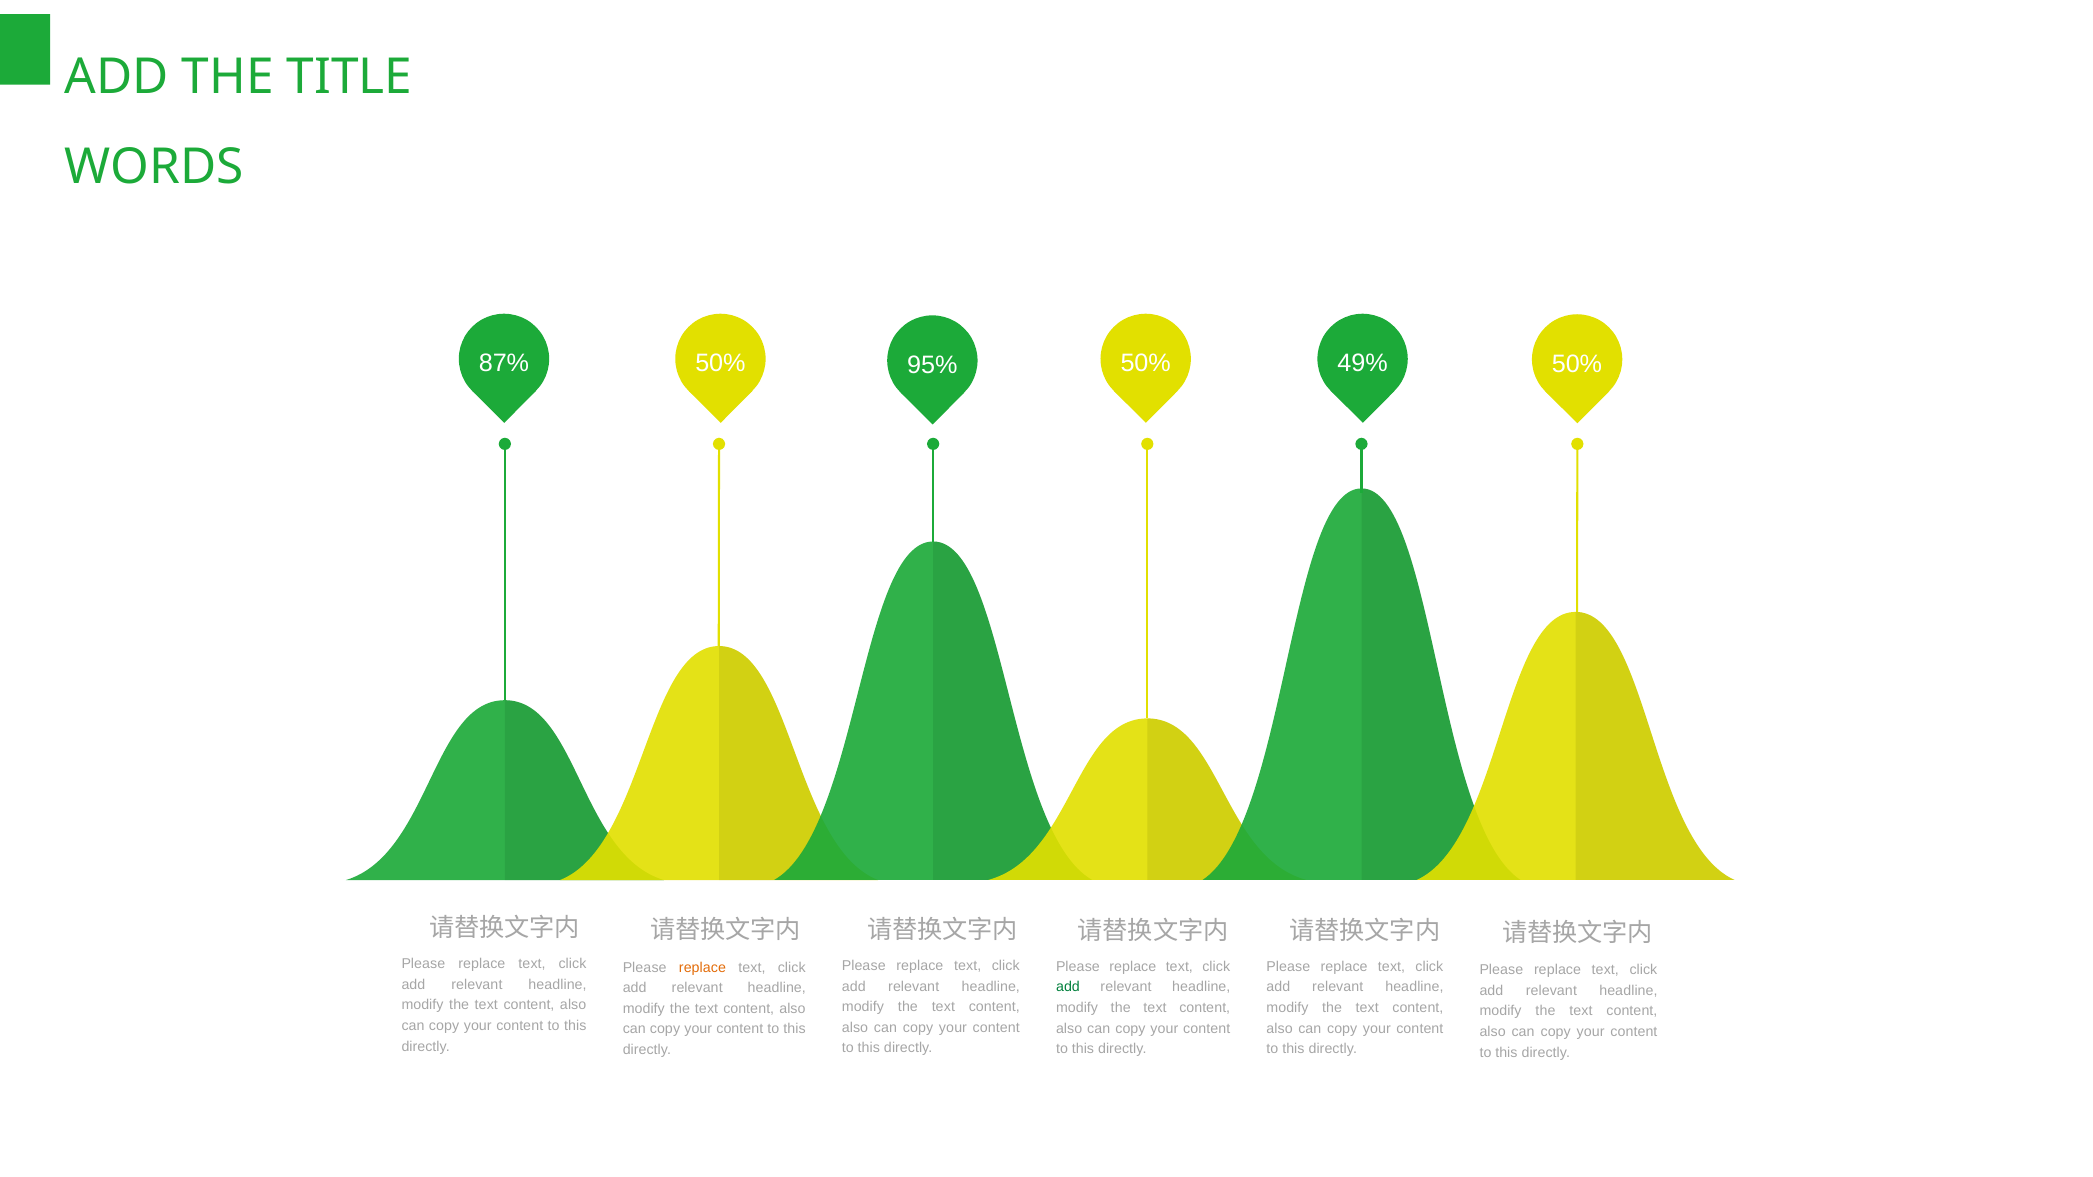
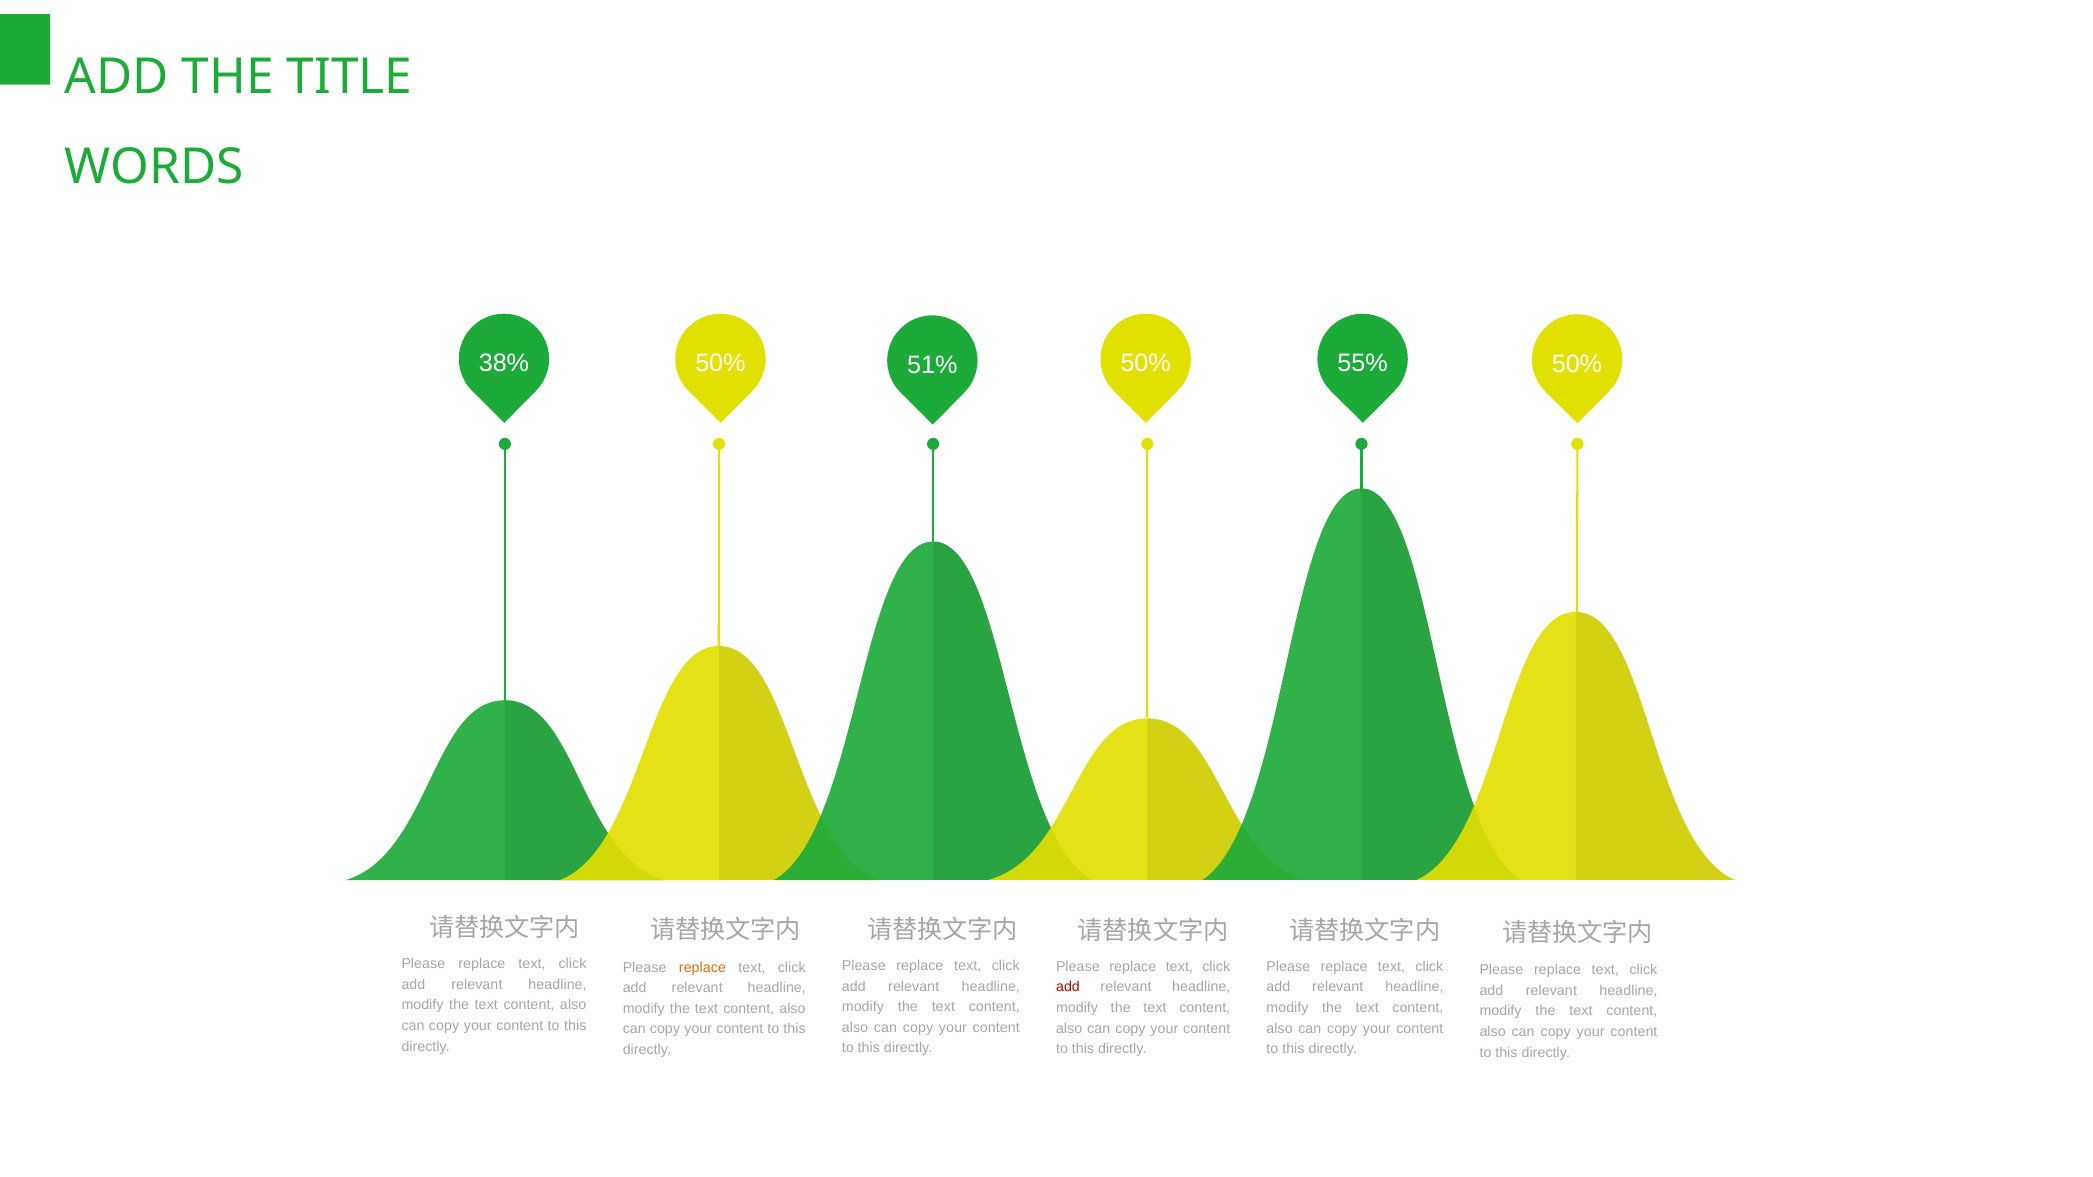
87%: 87% -> 38%
95%: 95% -> 51%
49%: 49% -> 55%
add at (1068, 987) colour: green -> red
